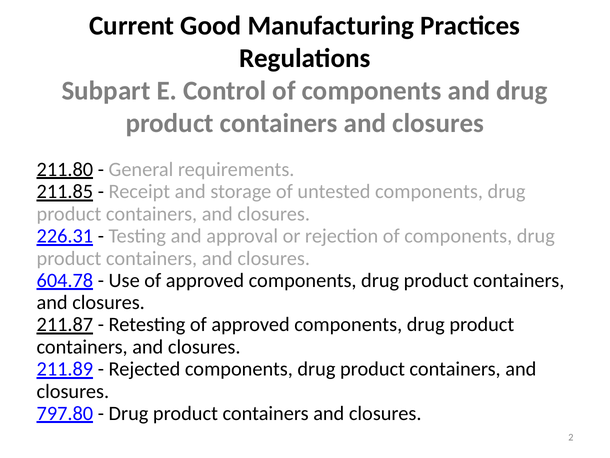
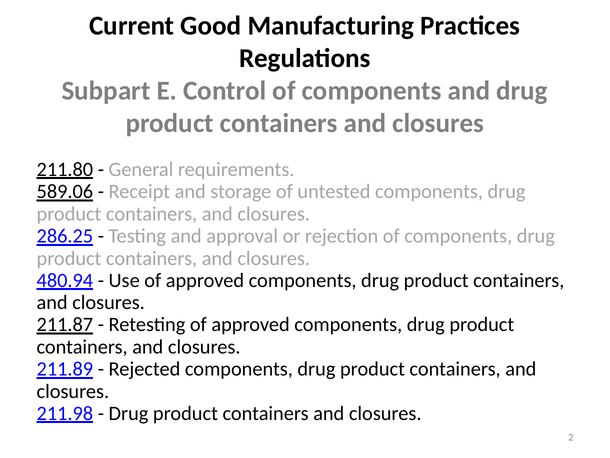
211.85: 211.85 -> 589.06
226.31: 226.31 -> 286.25
604.78: 604.78 -> 480.94
797.80: 797.80 -> 211.98
